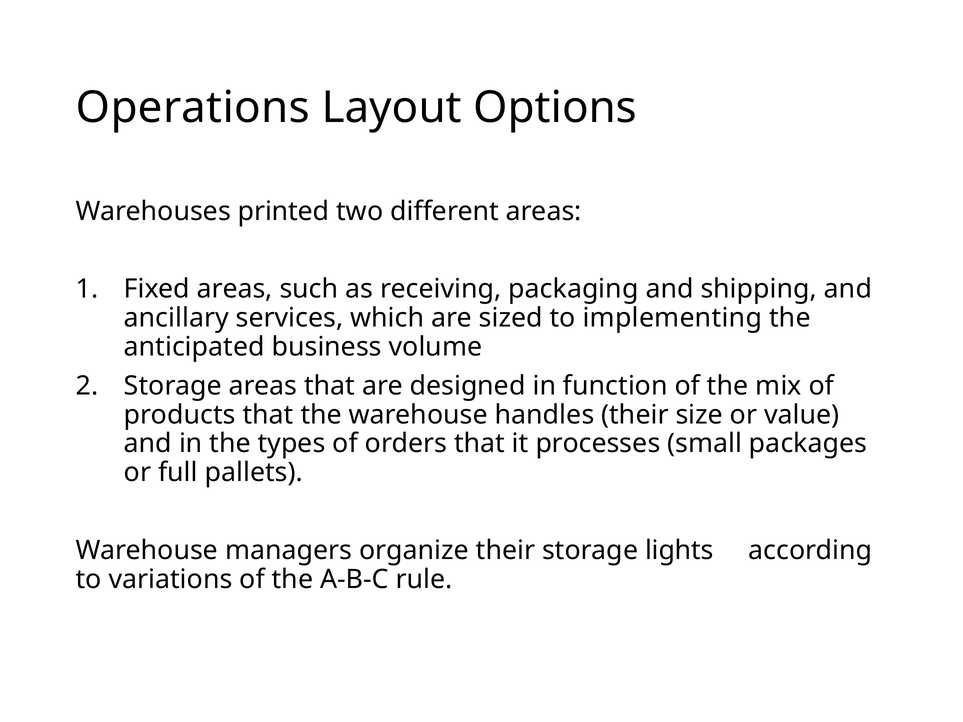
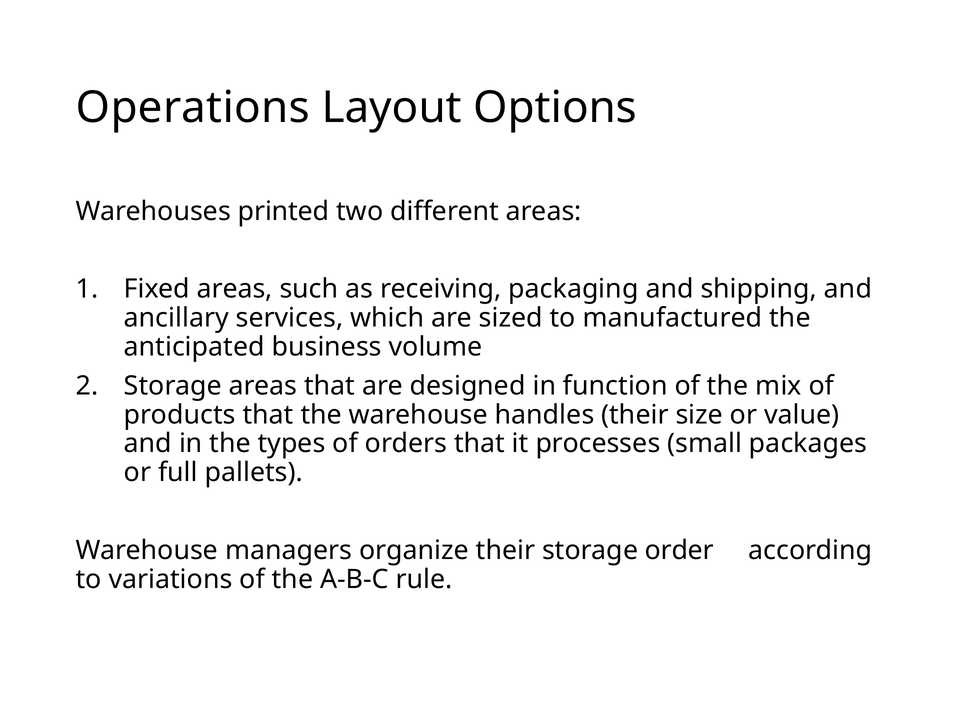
implementing: implementing -> manufactured
lights: lights -> order
